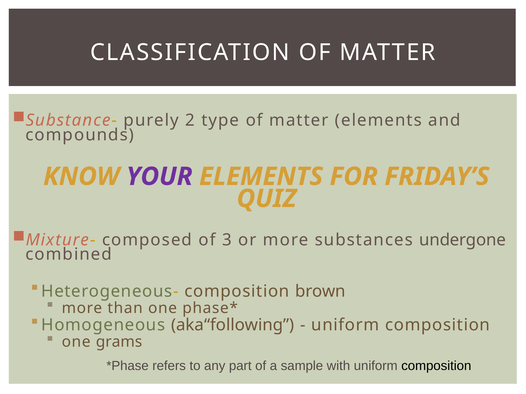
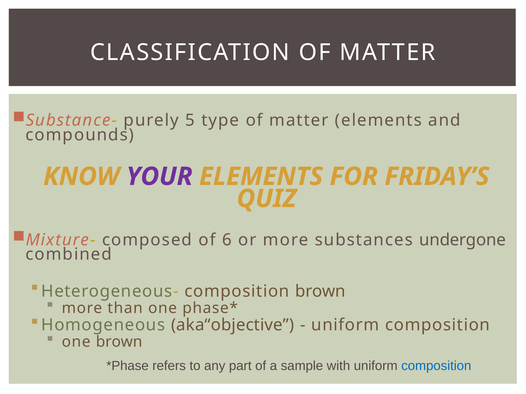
2: 2 -> 5
3: 3 -> 6
aka“following: aka“following -> aka“objective
one grams: grams -> brown
composition at (436, 366) colour: black -> blue
